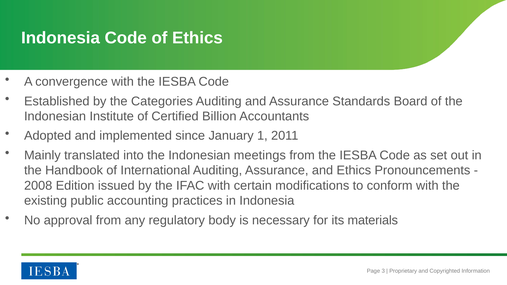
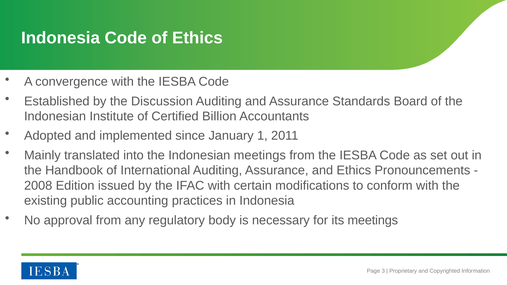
Categories: Categories -> Discussion
its materials: materials -> meetings
